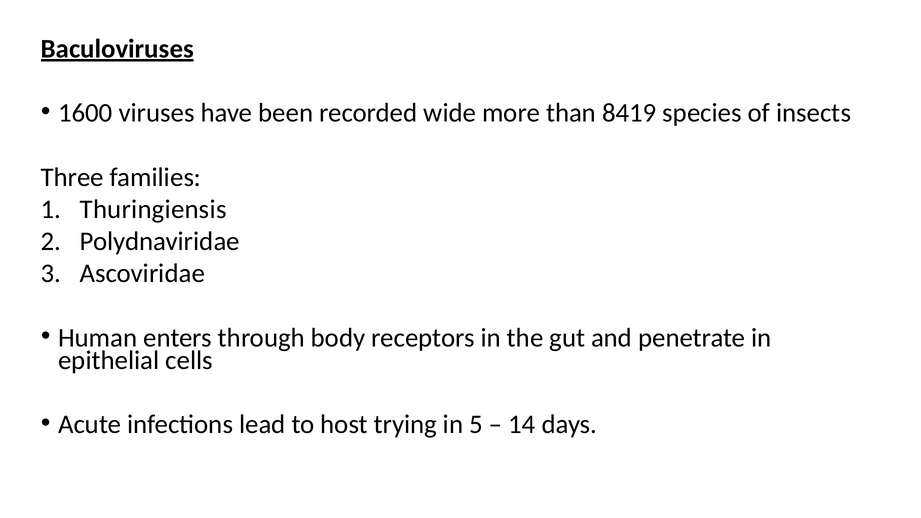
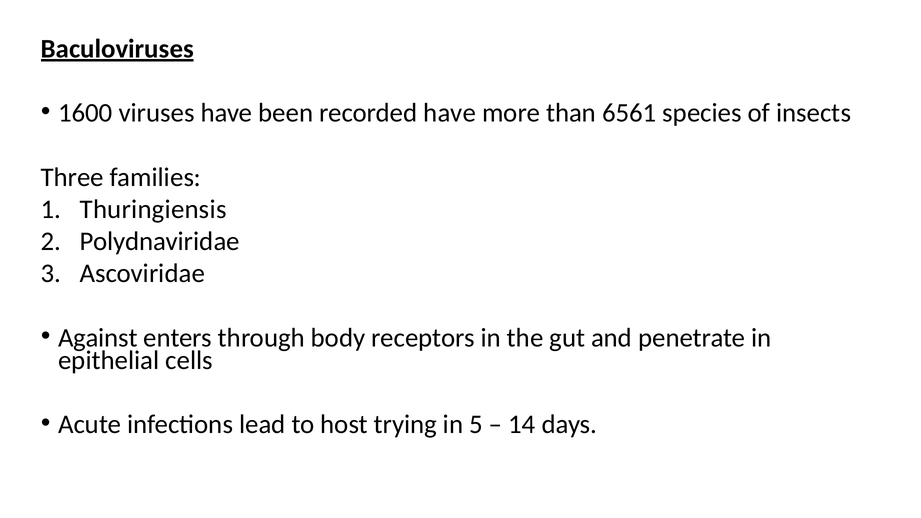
recorded wide: wide -> have
8419: 8419 -> 6561
Human: Human -> Against
